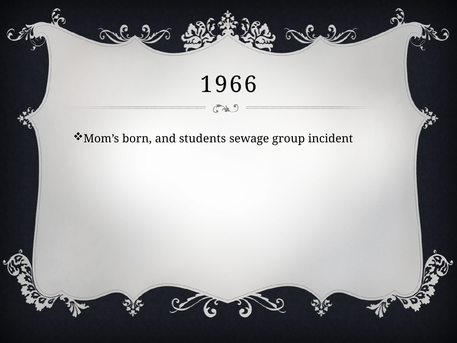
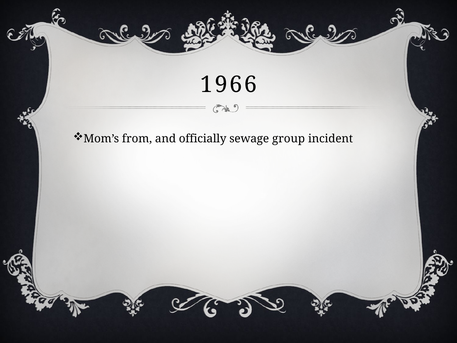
born: born -> from
students: students -> officially
